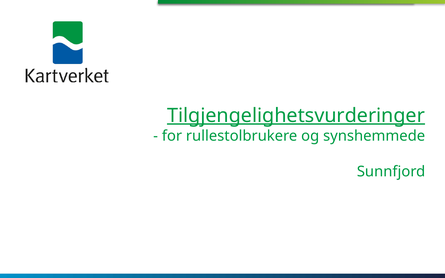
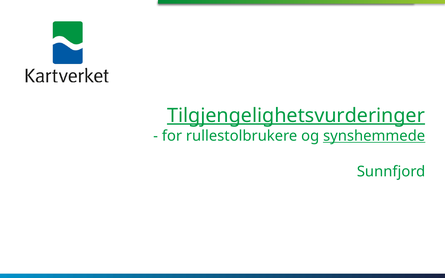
synshemmede underline: none -> present
